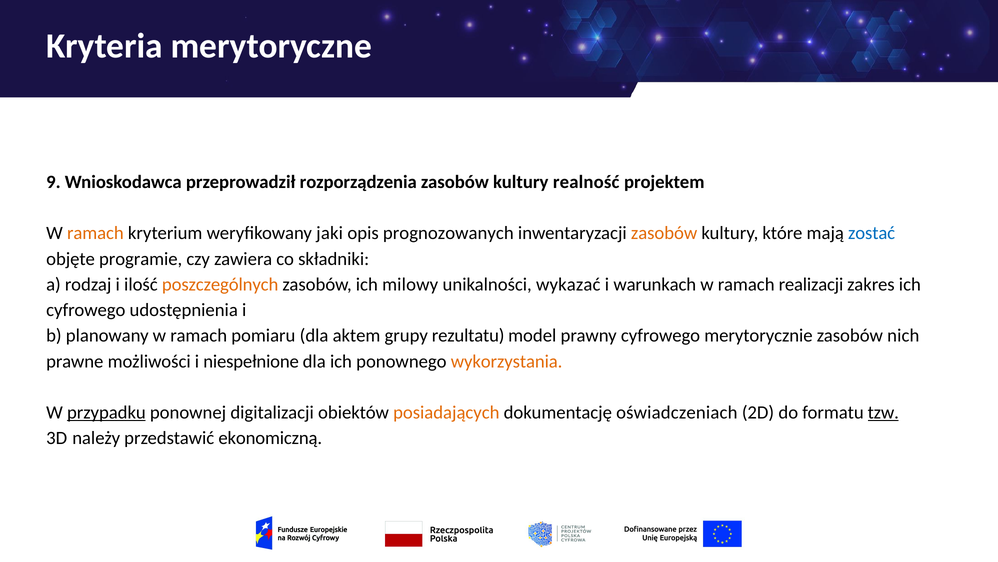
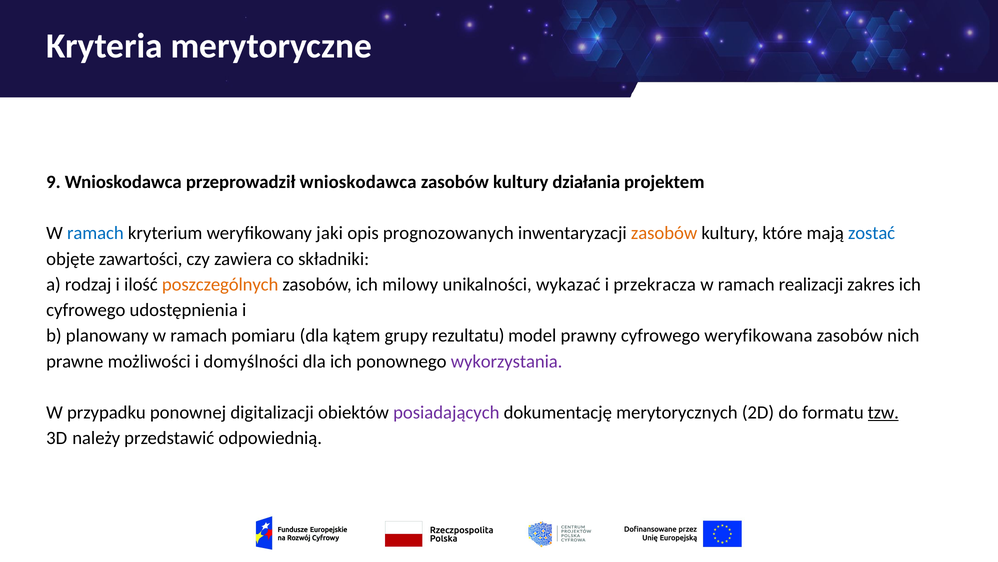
przeprowadził rozporządzenia: rozporządzenia -> wnioskodawca
realność: realność -> działania
ramach at (95, 233) colour: orange -> blue
programie: programie -> zawartości
warunkach: warunkach -> przekracza
aktem: aktem -> kątem
merytorycznie: merytorycznie -> weryfikowana
niespełnione: niespełnione -> domyślności
wykorzystania colour: orange -> purple
przypadku underline: present -> none
posiadających colour: orange -> purple
oświadczeniach: oświadczeniach -> merytorycznych
ekonomiczną: ekonomiczną -> odpowiednią
